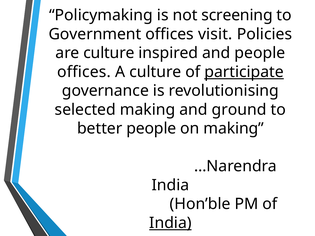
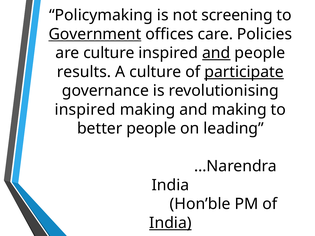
Government underline: none -> present
visit: visit -> care
and at (216, 53) underline: none -> present
offices at (84, 72): offices -> results
selected at (85, 110): selected -> inspired
and ground: ground -> making
on making: making -> leading
